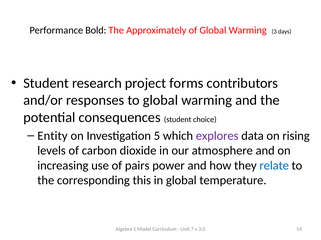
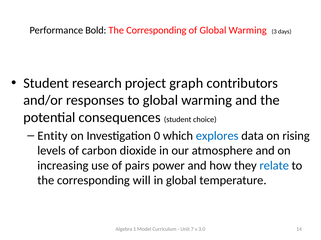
Approximately at (156, 30): Approximately -> Corresponding
forms: forms -> graph
5: 5 -> 0
explores colour: purple -> blue
this: this -> will
